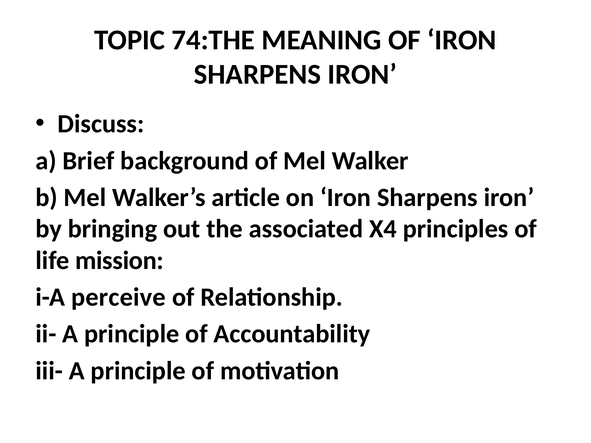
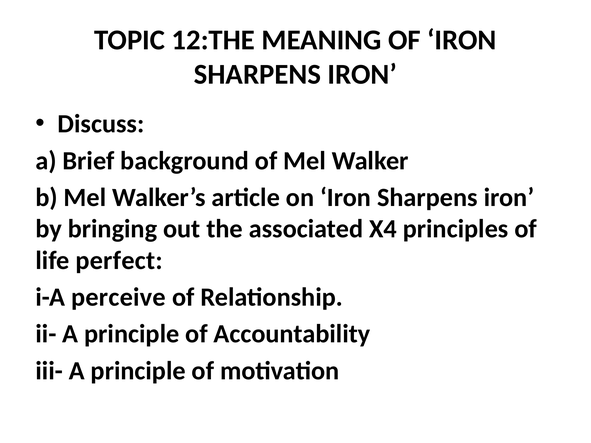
74:THE: 74:THE -> 12:THE
mission: mission -> perfect
